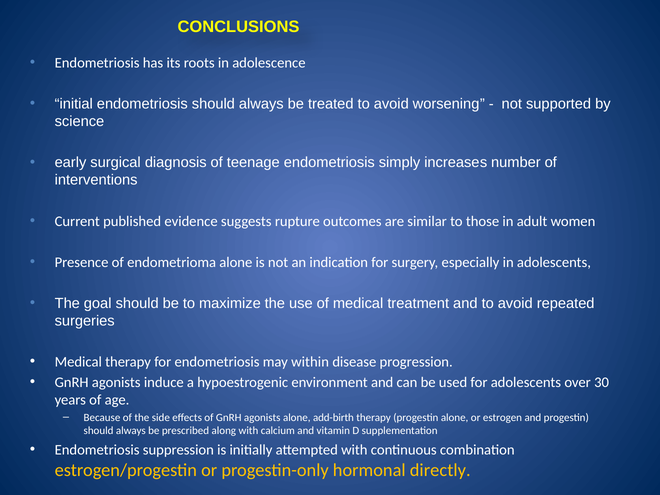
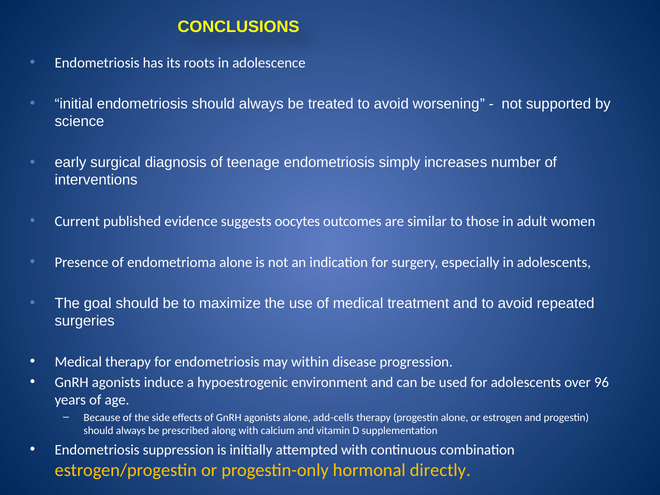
rupture: rupture -> oocytes
30: 30 -> 96
add-birth: add-birth -> add-cells
